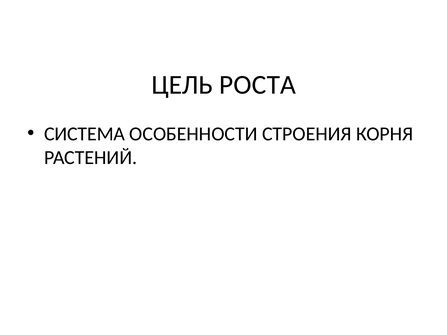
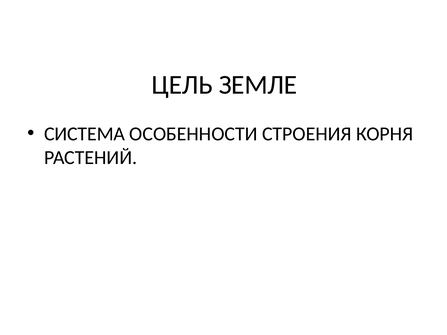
РОСТА: РОСТА -> ЗЕМЛЕ
